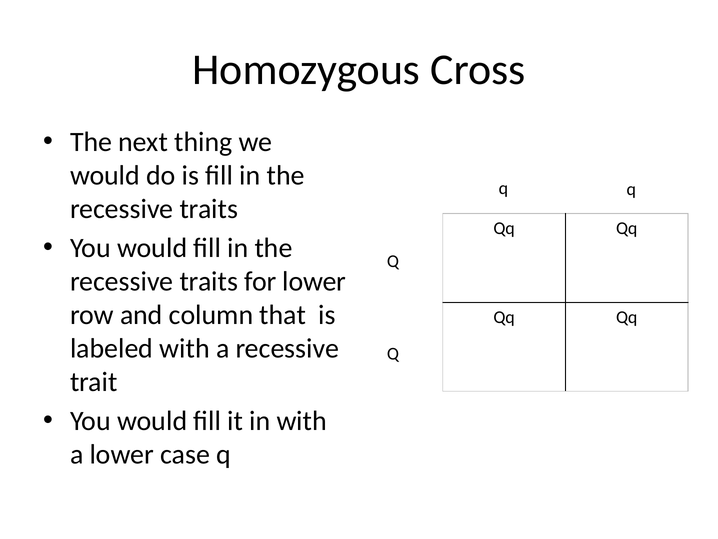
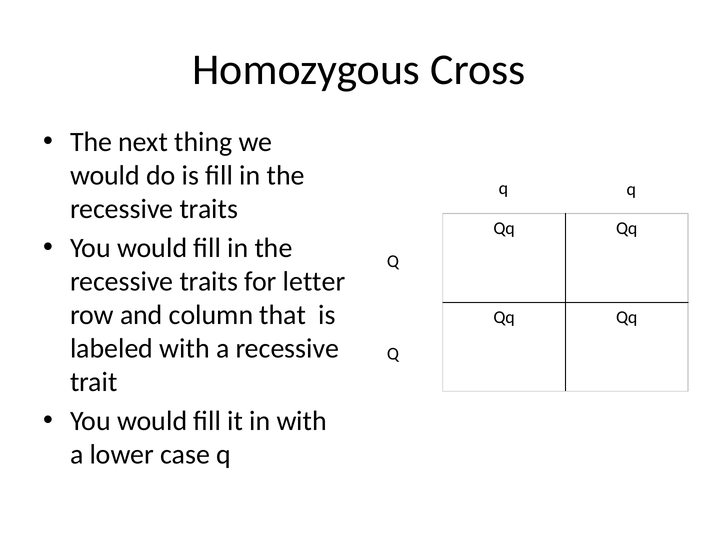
for lower: lower -> letter
